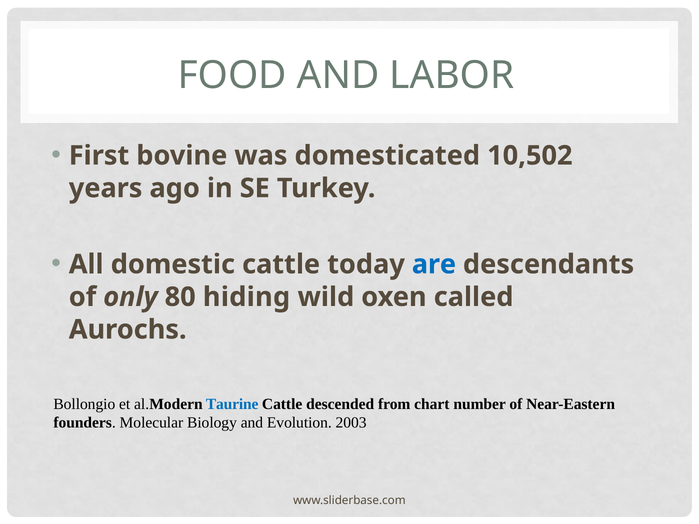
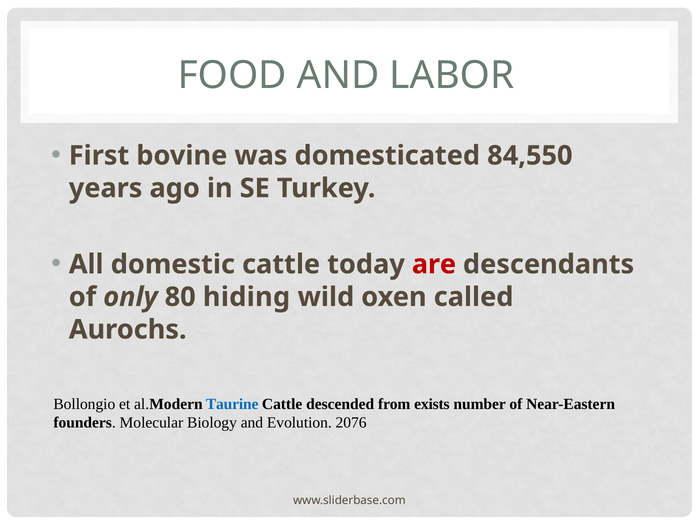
10,502: 10,502 -> 84,550
are colour: blue -> red
chart: chart -> exists
2003: 2003 -> 2076
